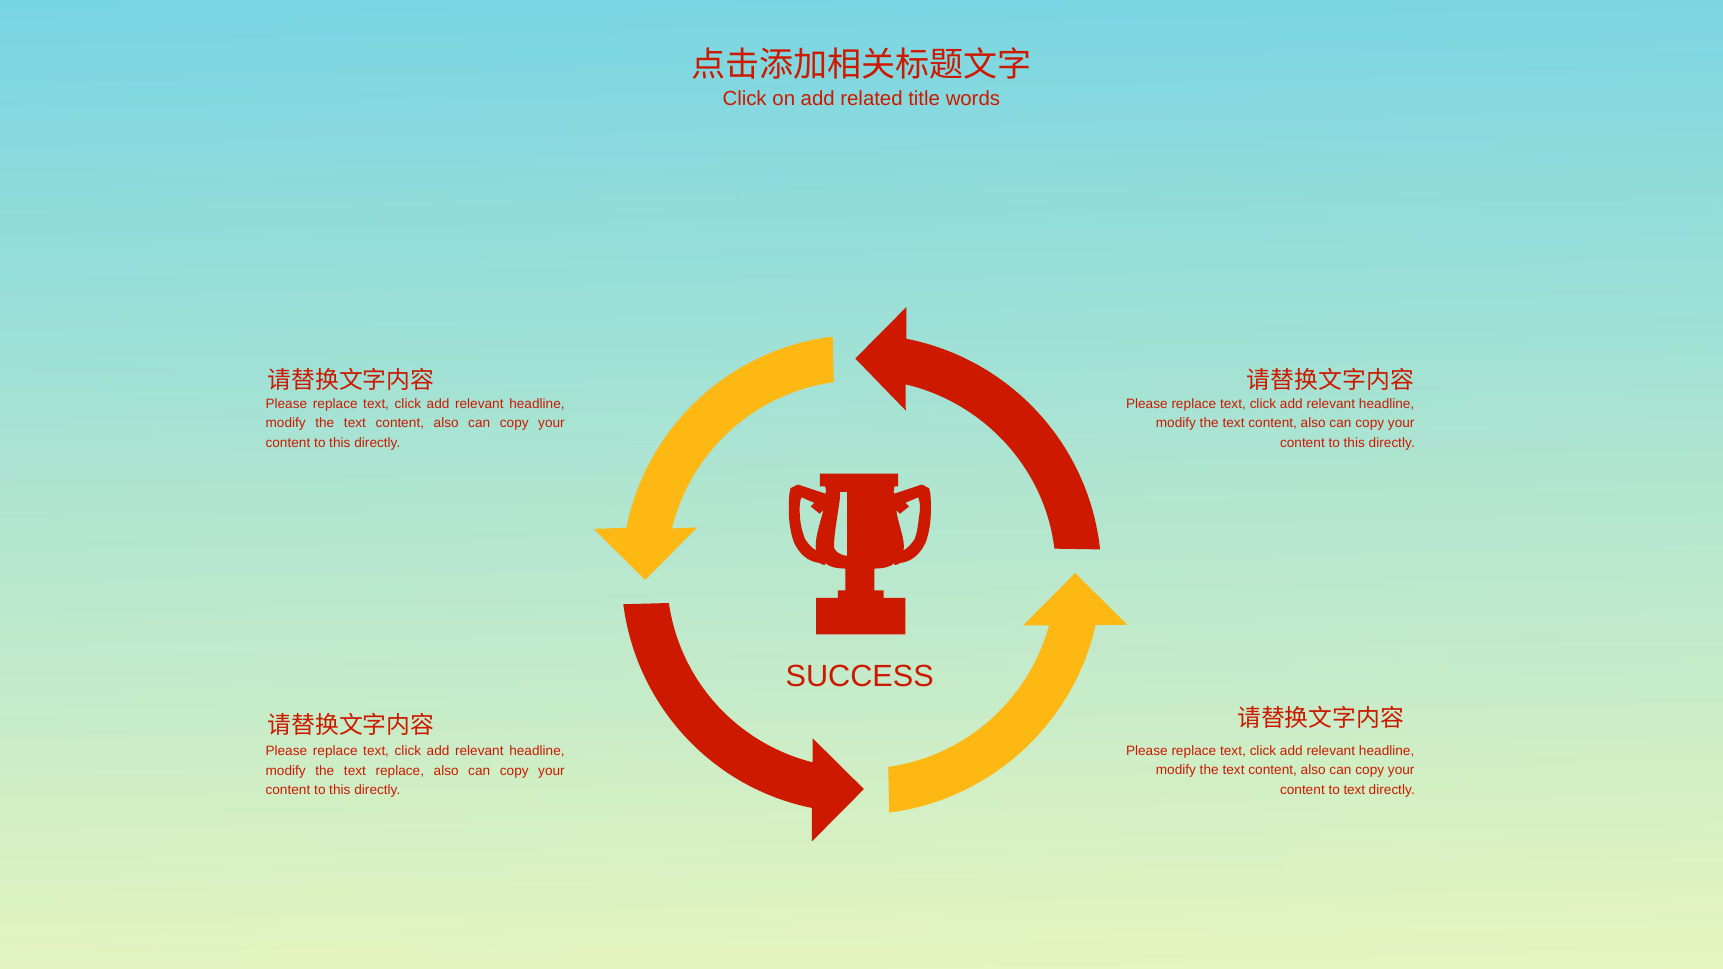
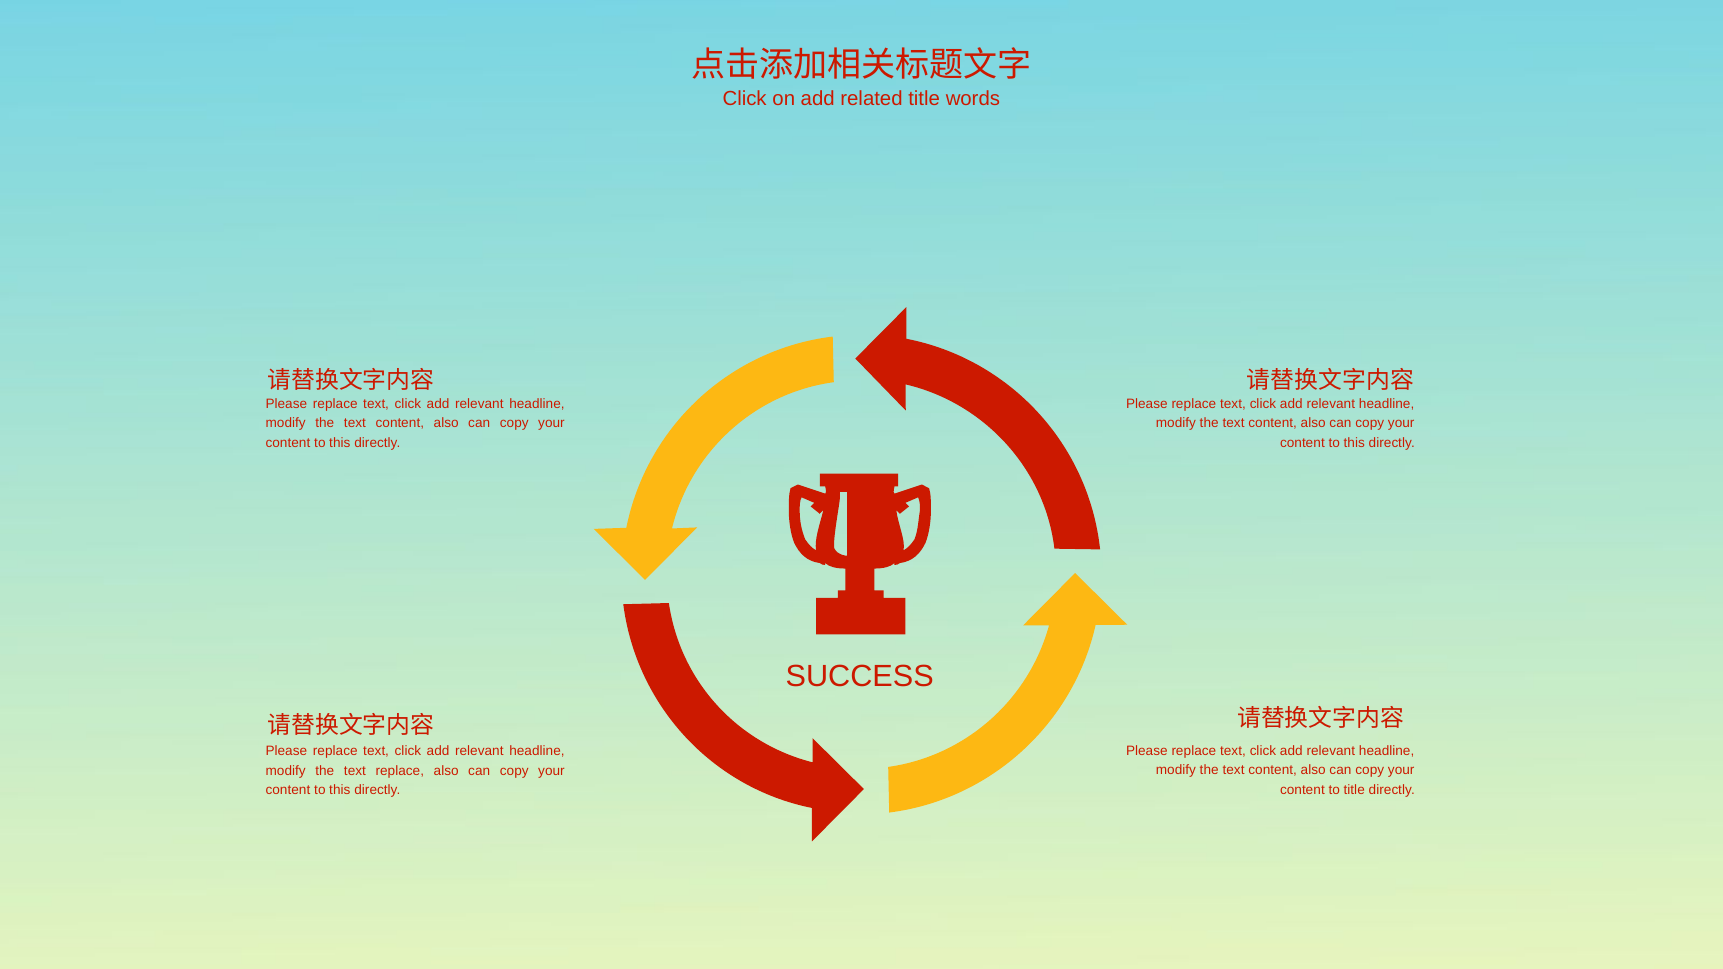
to text: text -> title
